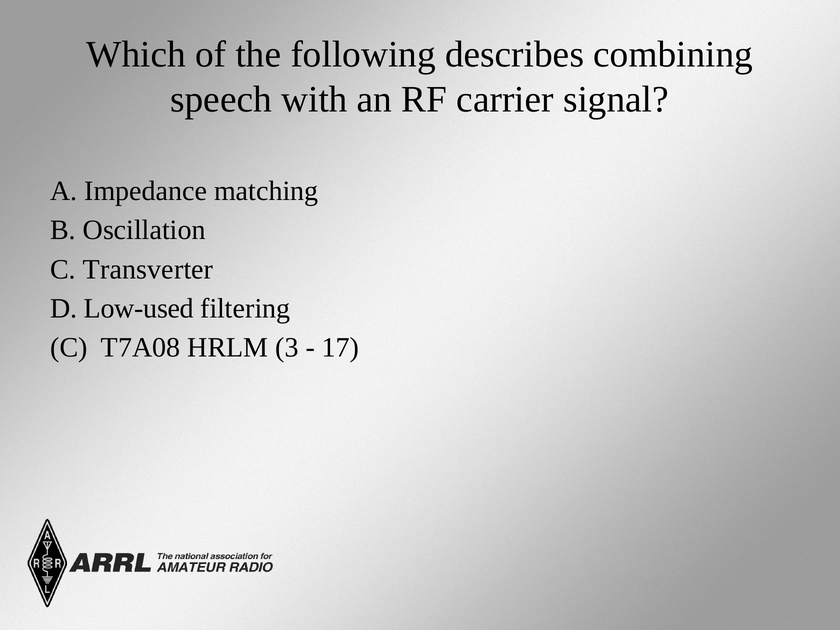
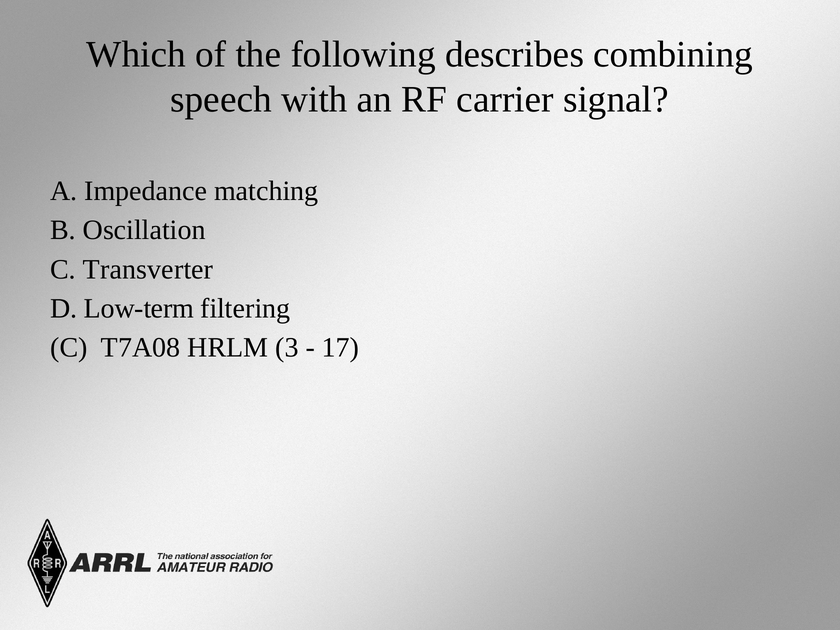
Low-used: Low-used -> Low-term
